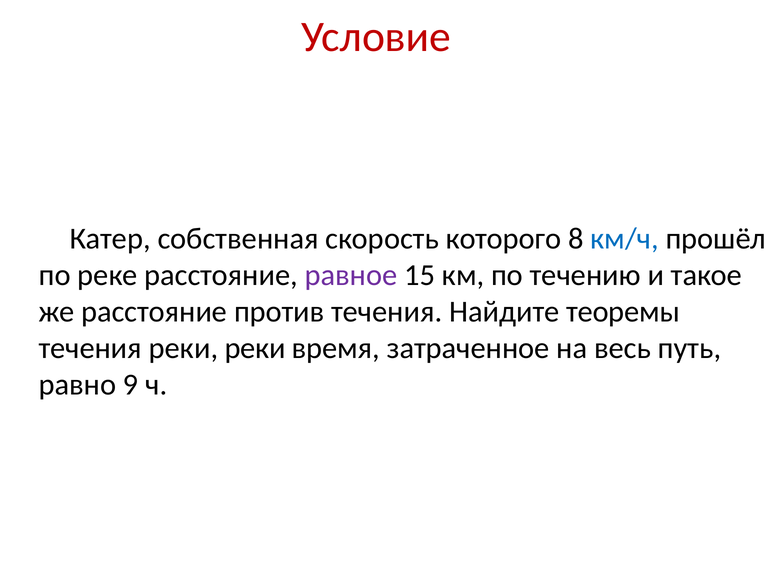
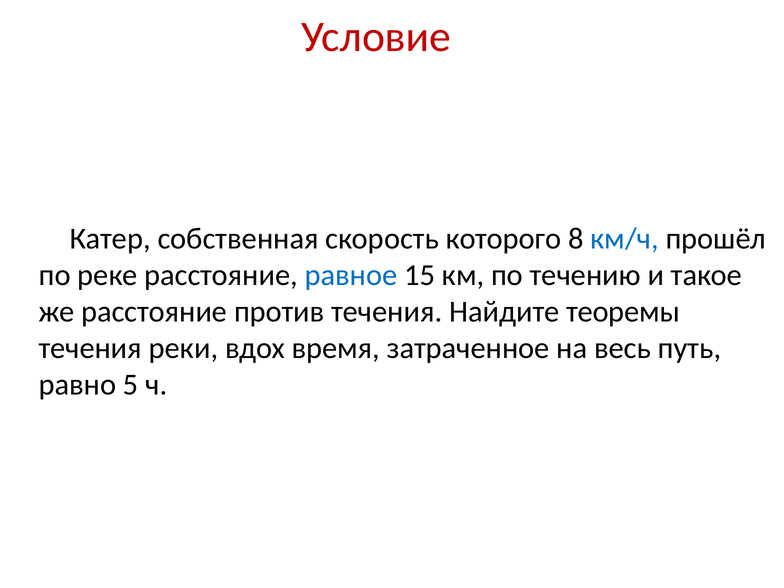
равное colour: purple -> blue
реки реки: реки -> вдох
9: 9 -> 5
